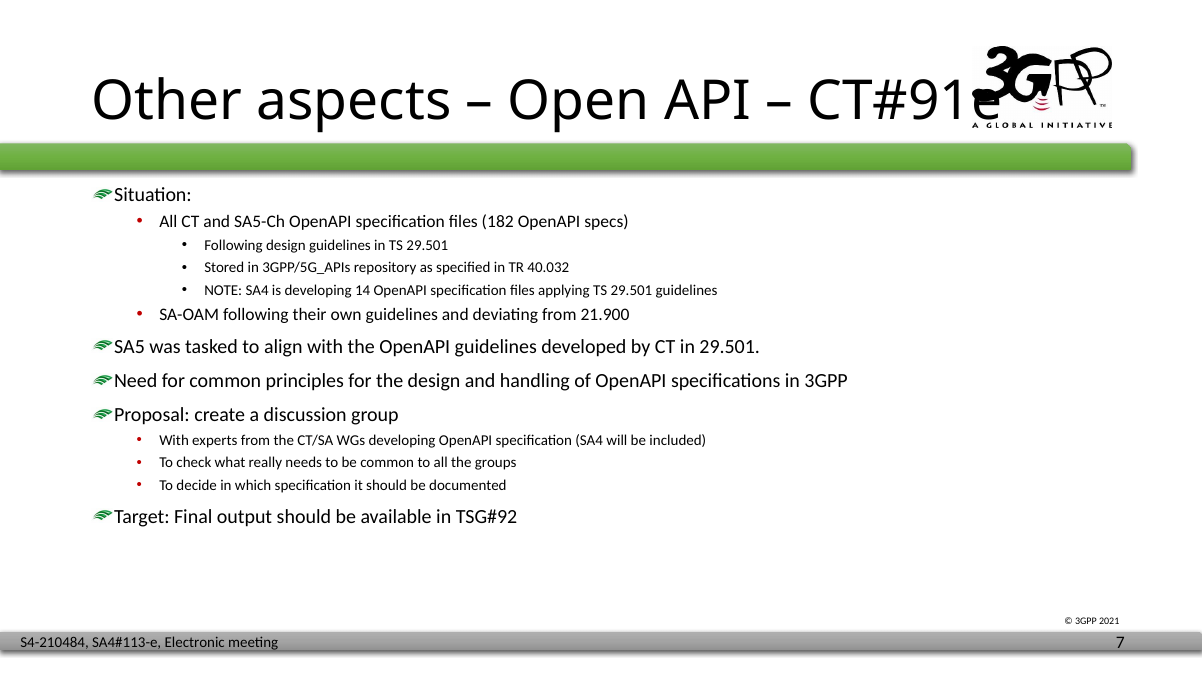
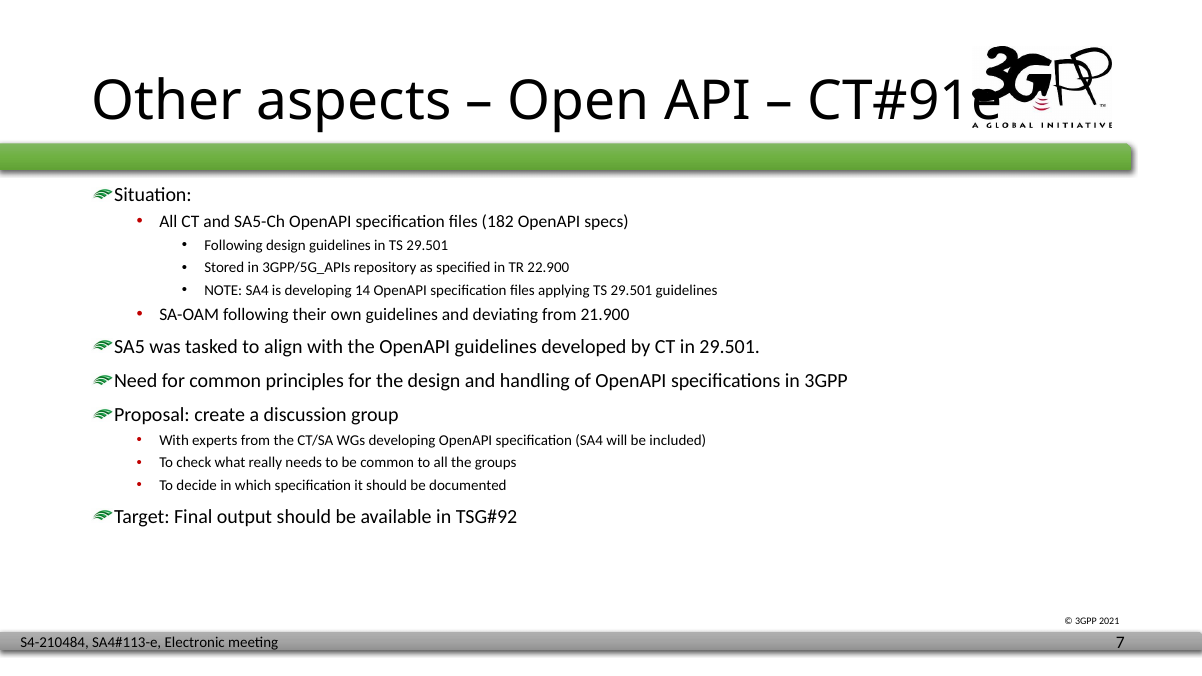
40.032: 40.032 -> 22.900
